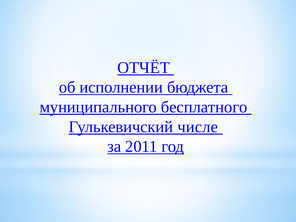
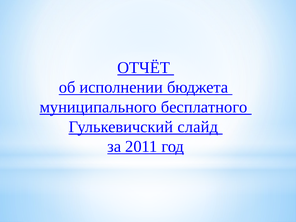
числе: числе -> слайд
